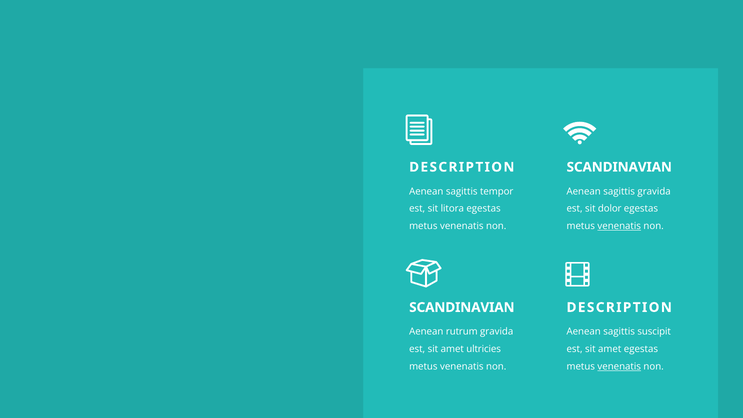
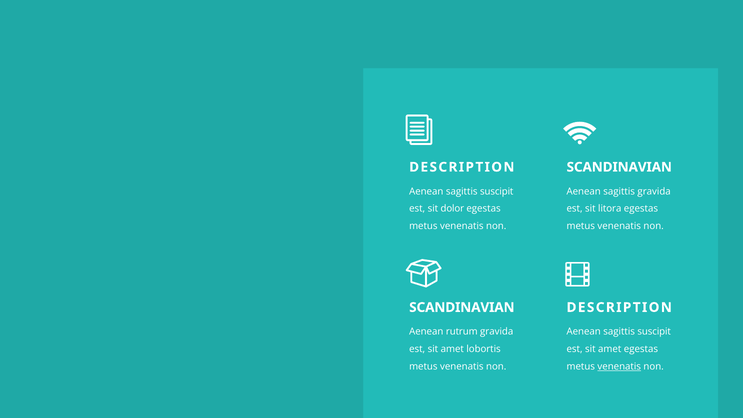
tempor at (497, 191): tempor -> suscipit
litora: litora -> dolor
dolor: dolor -> litora
venenatis at (619, 226) underline: present -> none
ultricies: ultricies -> lobortis
